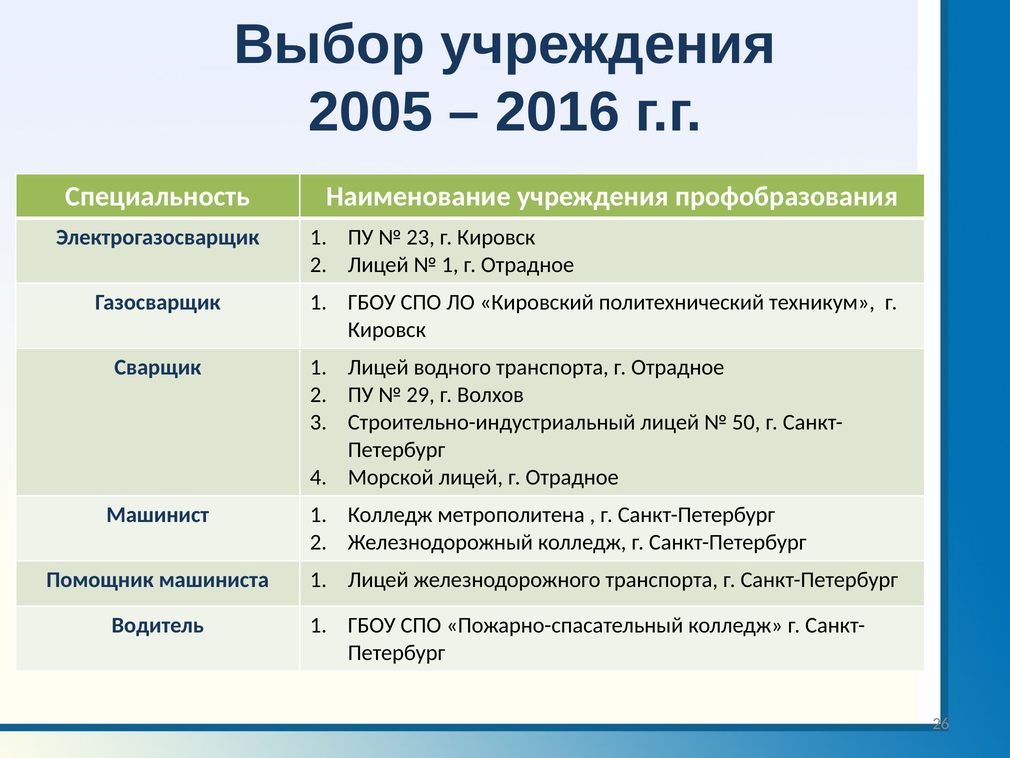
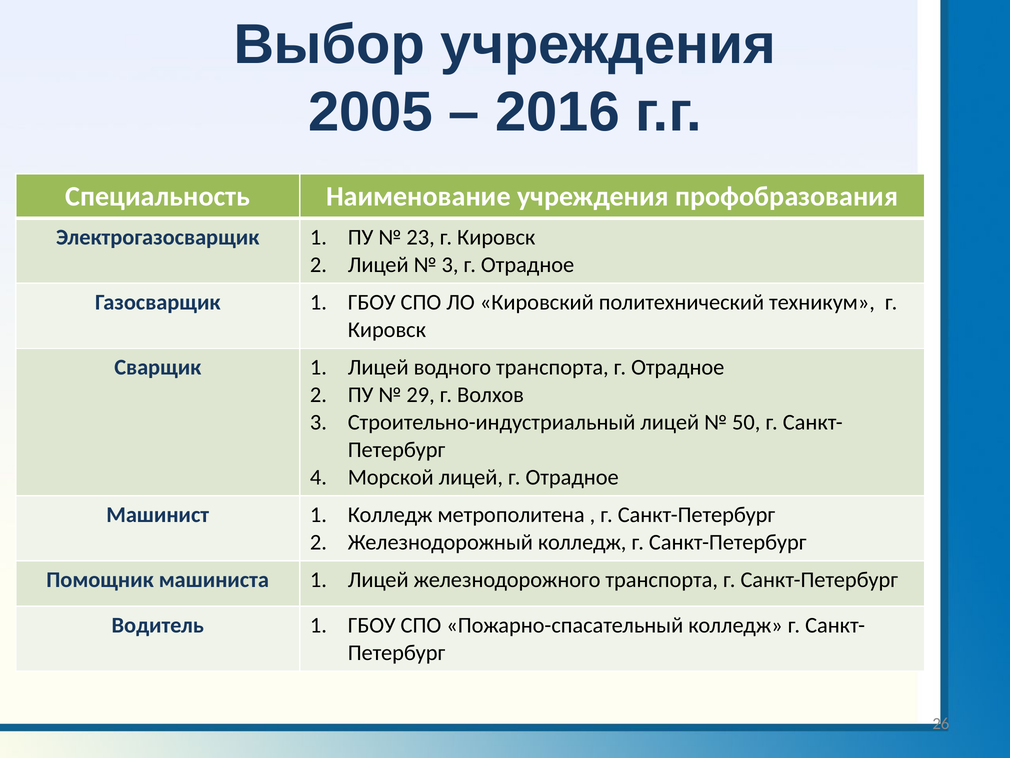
1 at (450, 265): 1 -> 3
